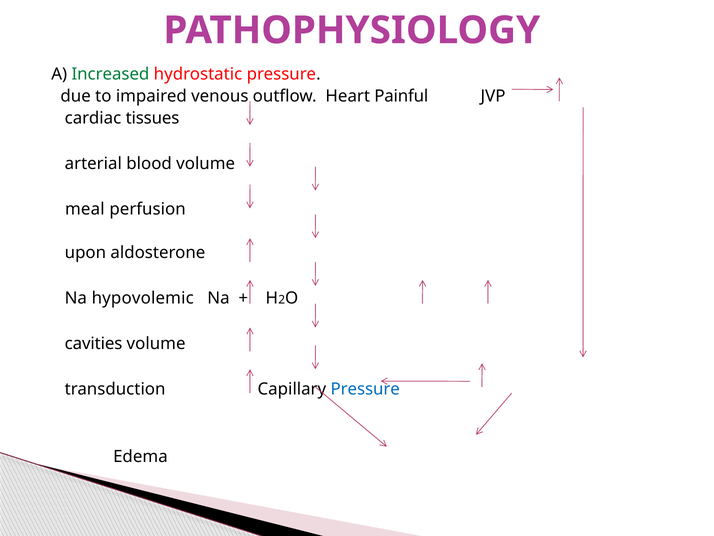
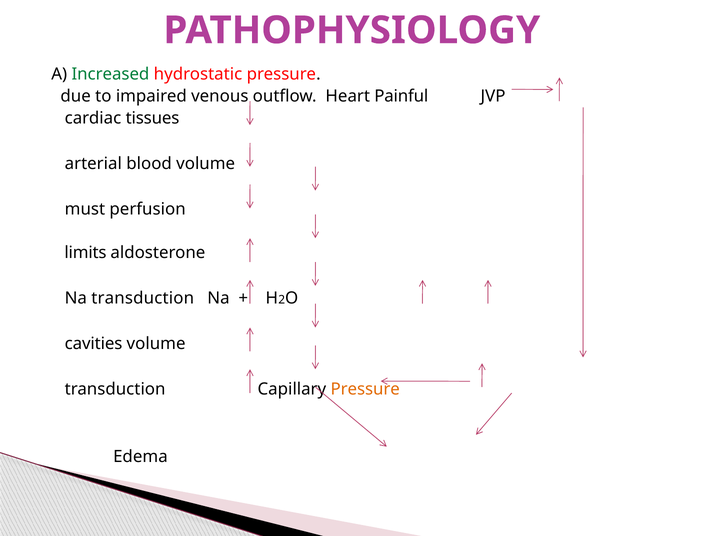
meal: meal -> must
upon: upon -> limits
Na hypovolemic: hypovolemic -> transduction
Pressure at (365, 389) colour: blue -> orange
